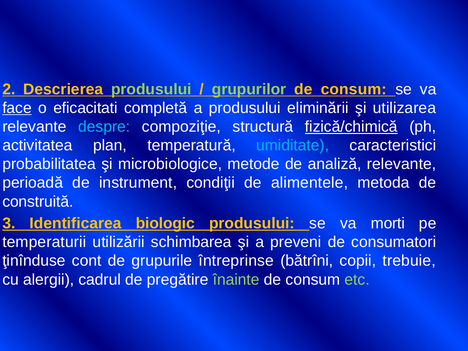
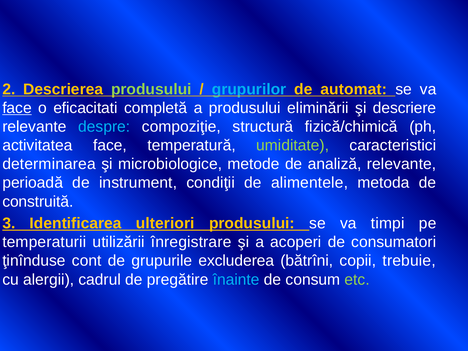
grupurilor colour: light green -> light blue
consum at (354, 89): consum -> automat
utilizarea: utilizarea -> descriere
fizică/chimică underline: present -> none
activitatea plan: plan -> face
umiditate colour: light blue -> light green
probabilitatea: probabilitatea -> determinarea
biologic: biologic -> ulteriori
morti: morti -> timpi
schimbarea: schimbarea -> înregistrare
preveni: preveni -> acoperi
întreprinse: întreprinse -> excluderea
înainte colour: light green -> light blue
